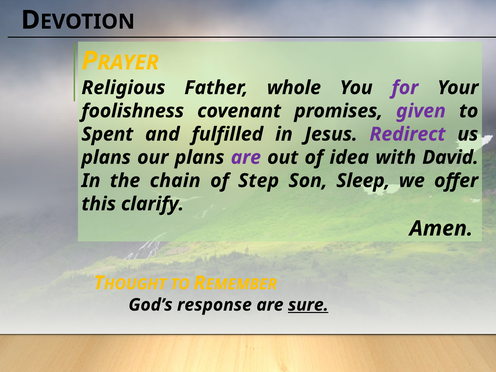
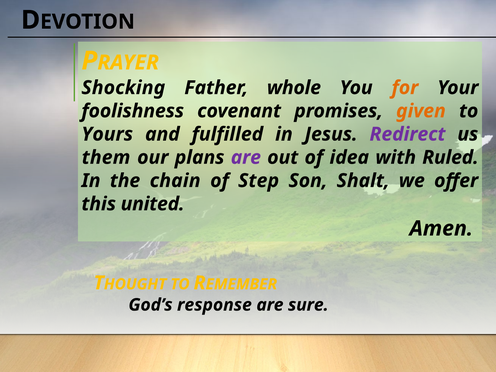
Religious: Religious -> Shocking
for colour: purple -> orange
given colour: purple -> orange
Spent: Spent -> Yours
plans at (106, 157): plans -> them
David: David -> Ruled
Sleep: Sleep -> Shalt
clarify: clarify -> united
sure underline: present -> none
